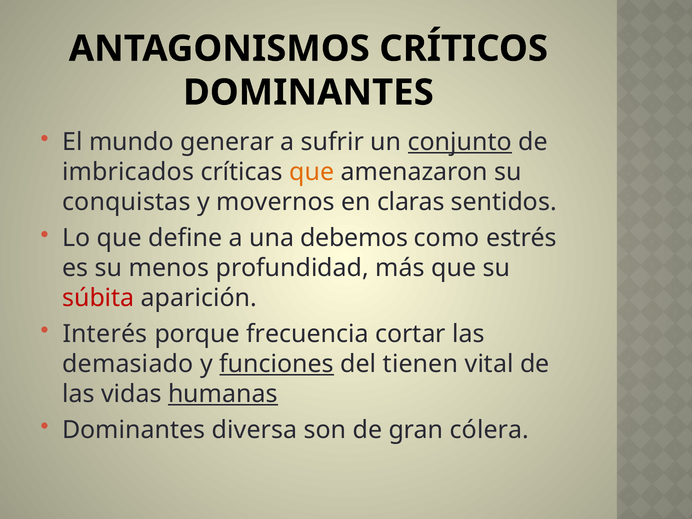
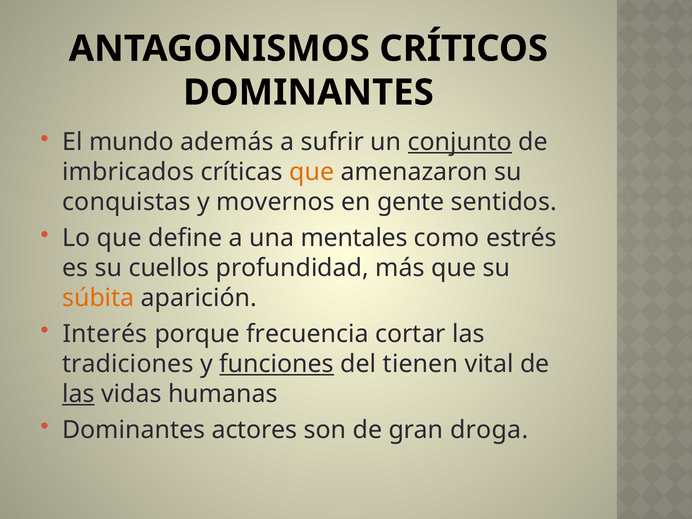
generar: generar -> además
claras: claras -> gente
debemos: debemos -> mentales
menos: menos -> cuellos
súbita colour: red -> orange
demasiado: demasiado -> tradiciones
las at (78, 394) underline: none -> present
humanas underline: present -> none
diversa: diversa -> actores
cólera: cólera -> droga
